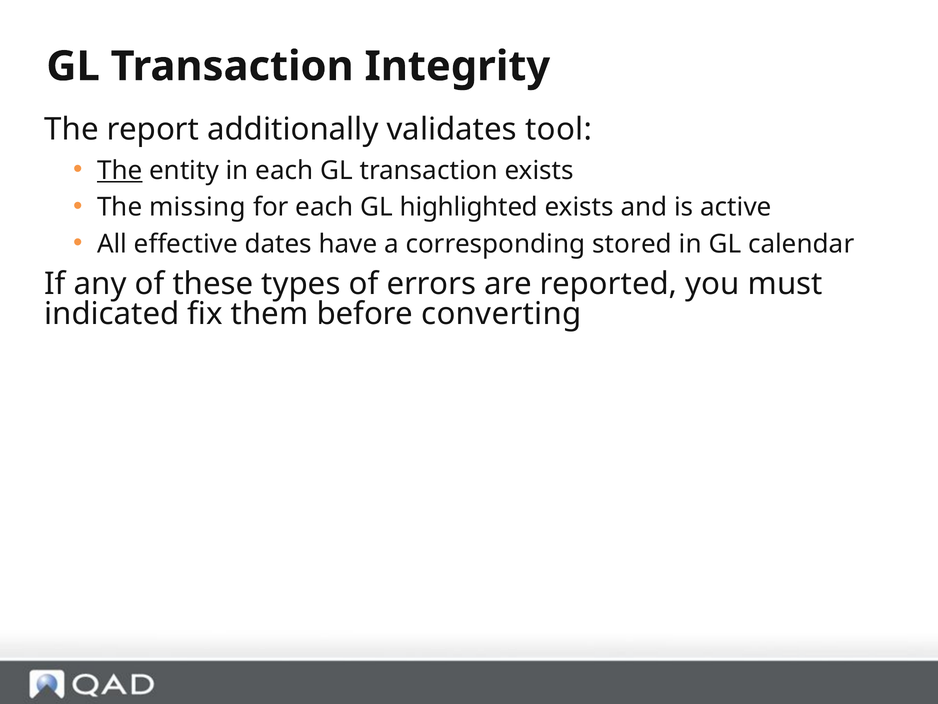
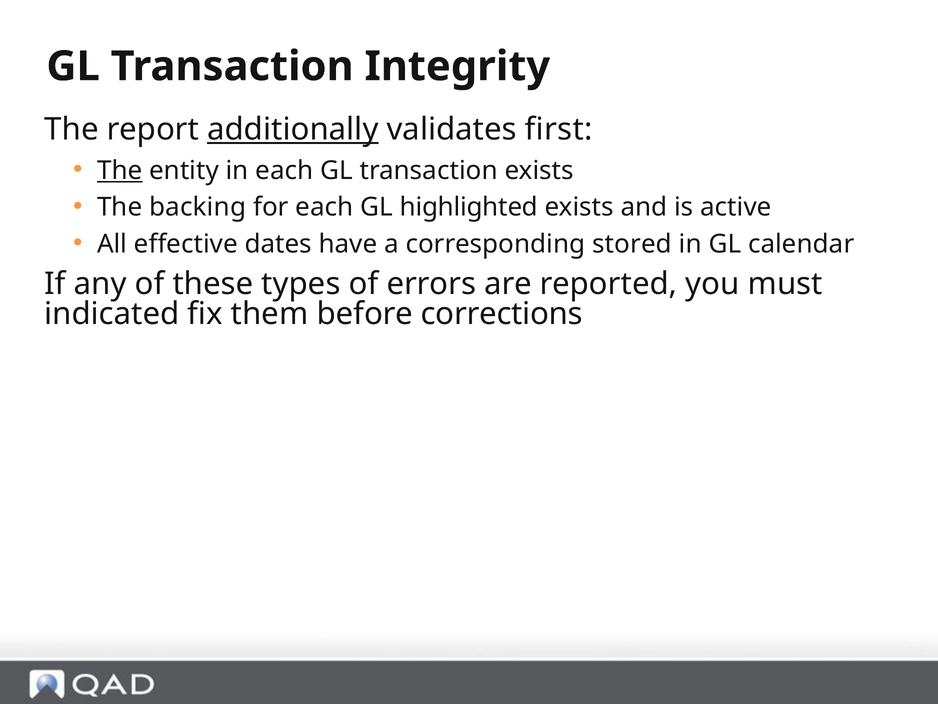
additionally underline: none -> present
tool: tool -> first
missing: missing -> backing
converting: converting -> corrections
